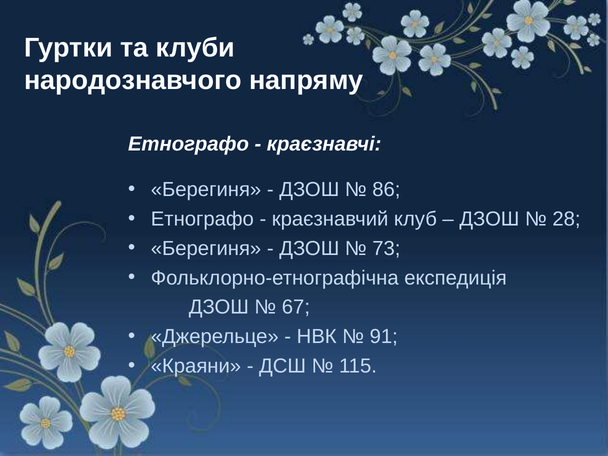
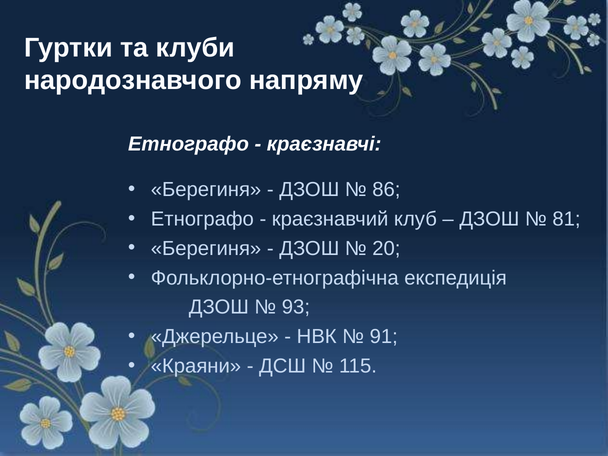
28: 28 -> 81
73: 73 -> 20
67: 67 -> 93
